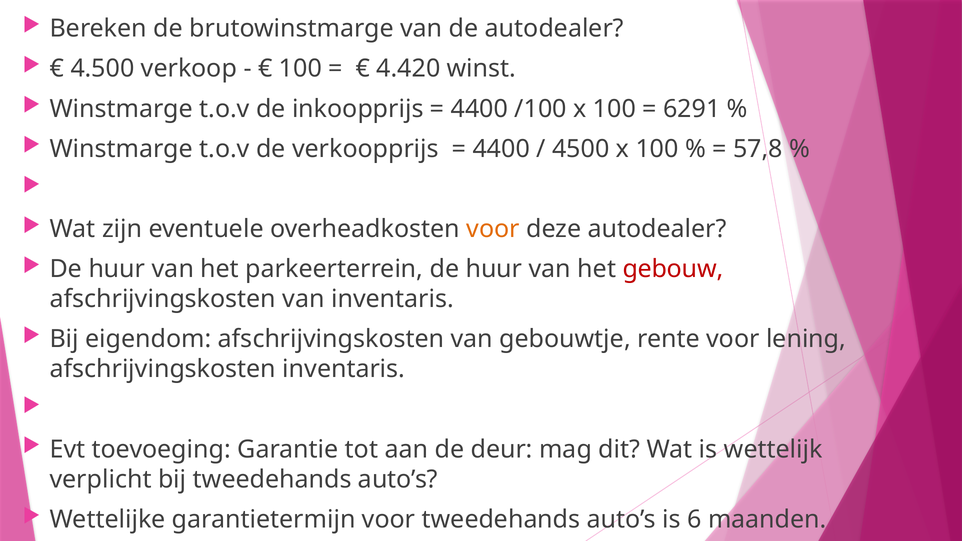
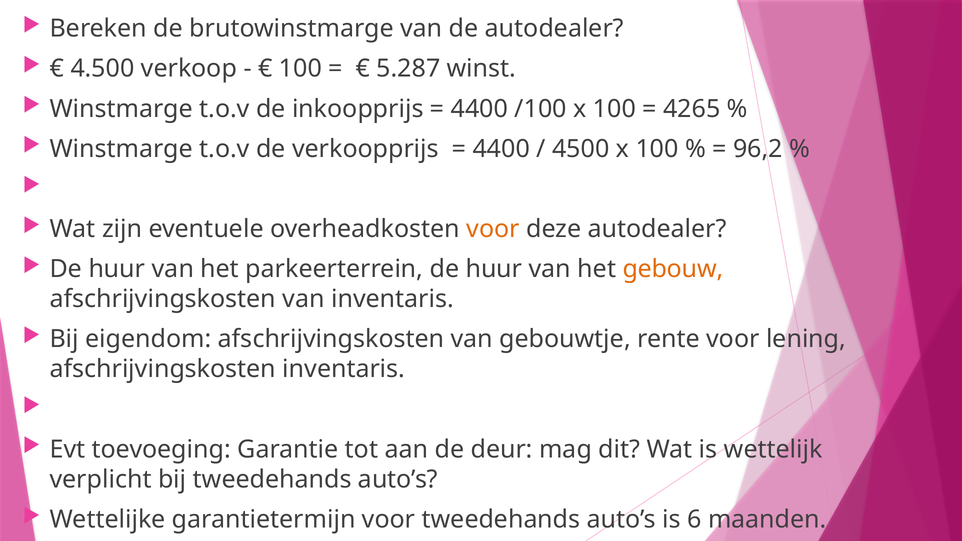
4.420: 4.420 -> 5.287
6291: 6291 -> 4265
57,8: 57,8 -> 96,2
gebouw colour: red -> orange
